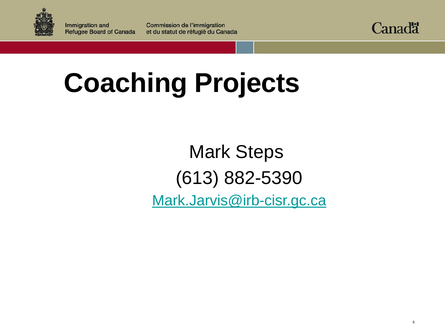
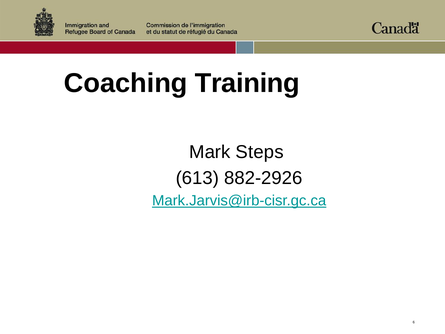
Projects: Projects -> Training
882-5390: 882-5390 -> 882-2926
